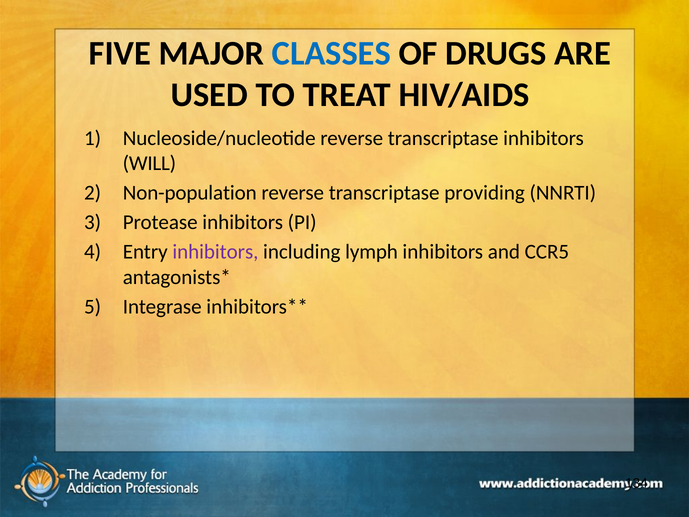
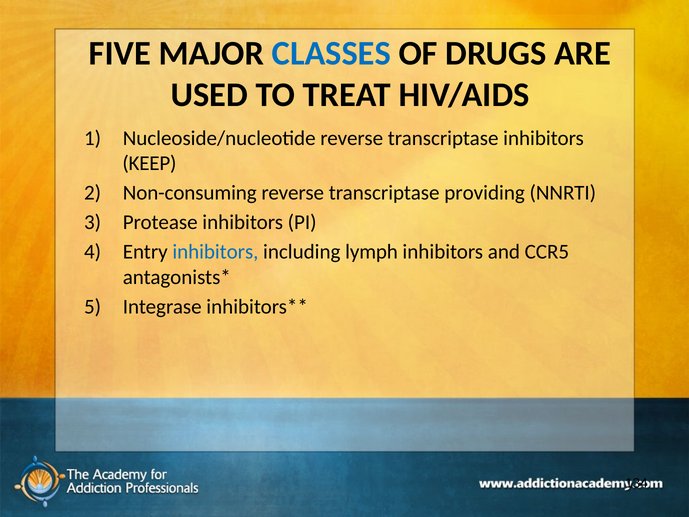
WILL: WILL -> KEEP
Non-population: Non-population -> Non-consuming
inhibitors at (215, 252) colour: purple -> blue
